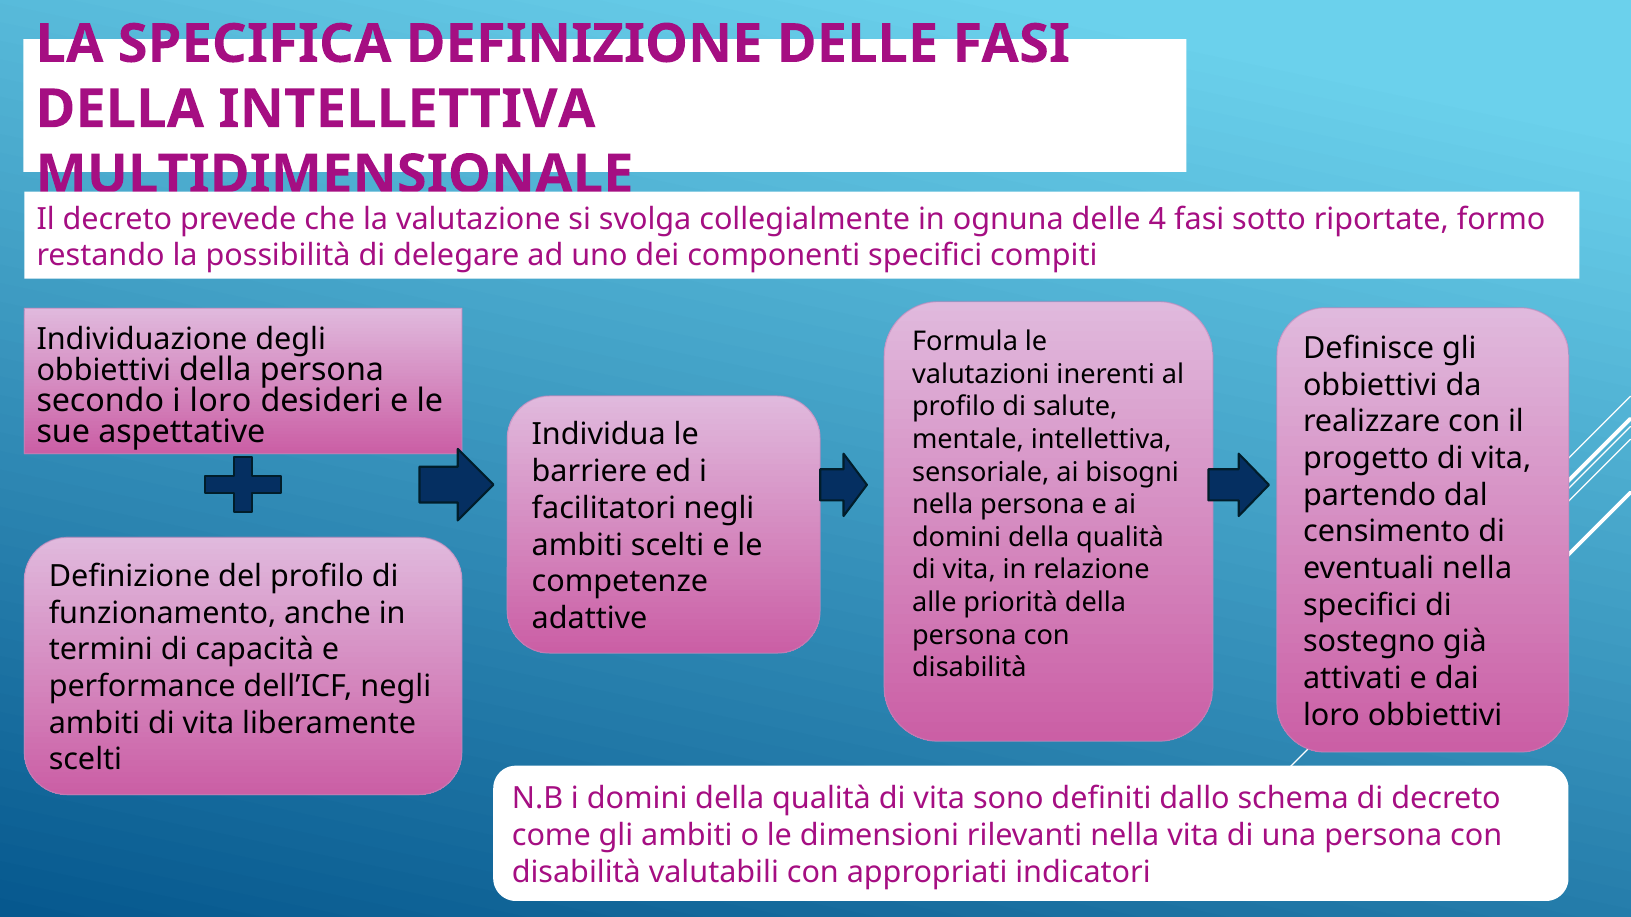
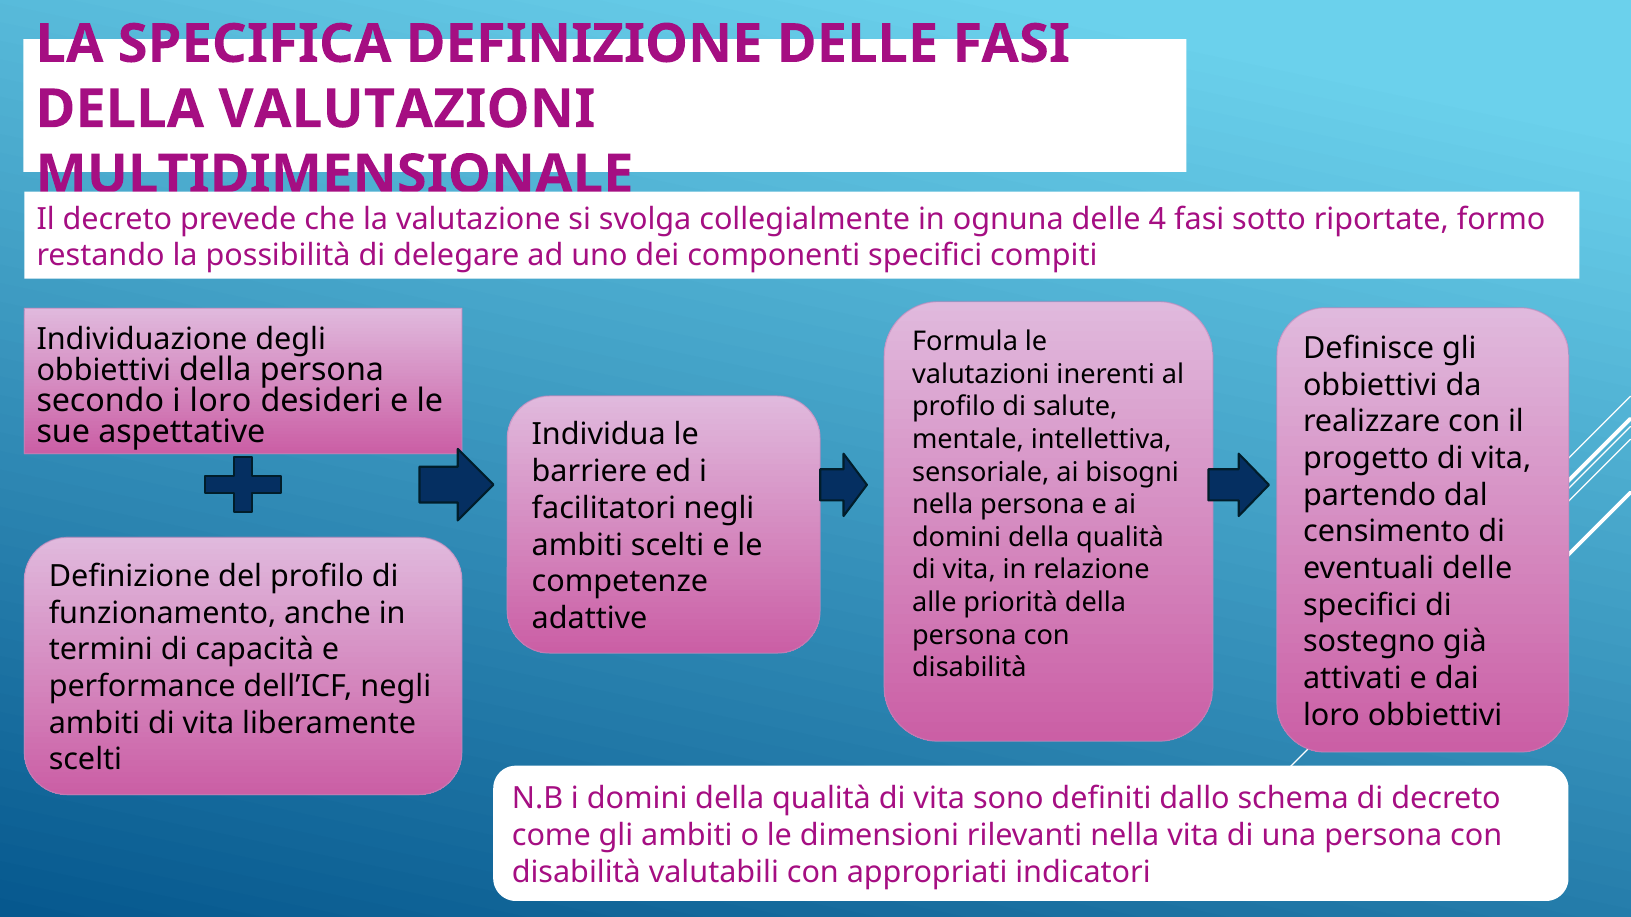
DELLA INTELLETTIVA: INTELLETTIVA -> VALUTAZIONI
eventuali nella: nella -> delle
